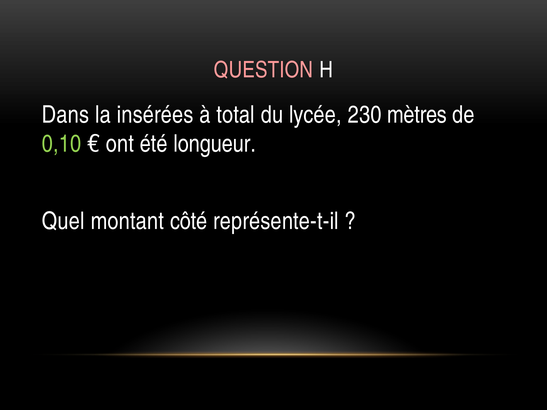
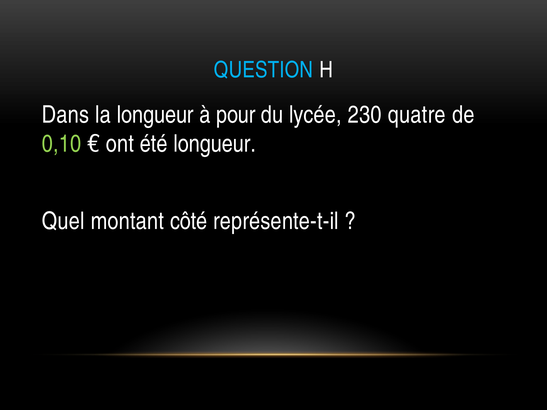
QUESTION colour: pink -> light blue
la insérées: insérées -> longueur
total: total -> pour
mètres: mètres -> quatre
